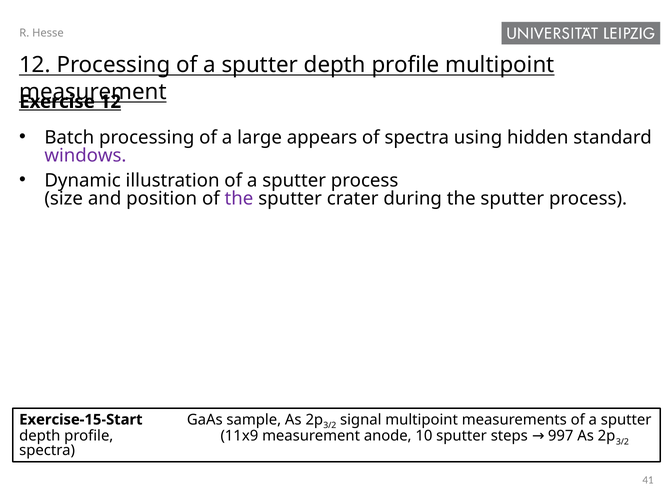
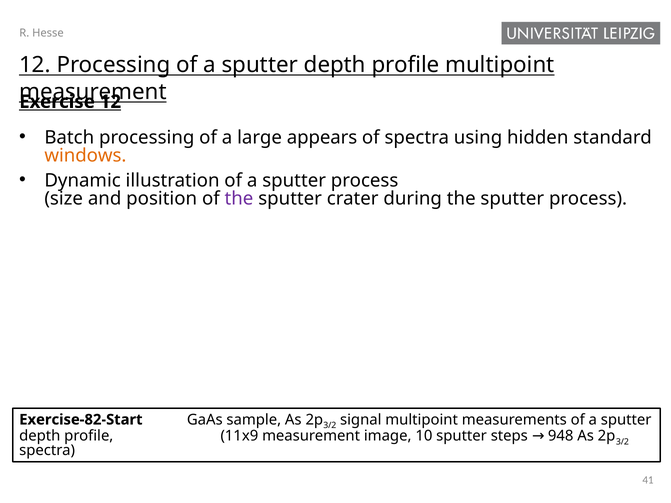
windows colour: purple -> orange
Exercise-15-Start: Exercise-15-Start -> Exercise-82-Start
anode: anode -> image
997: 997 -> 948
